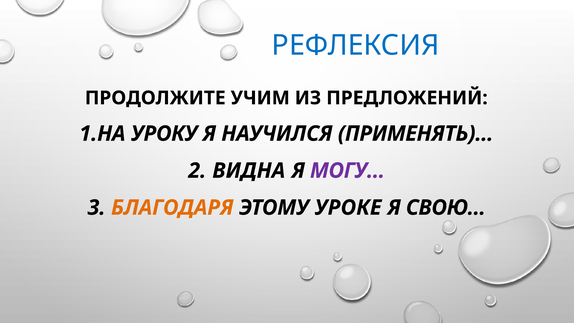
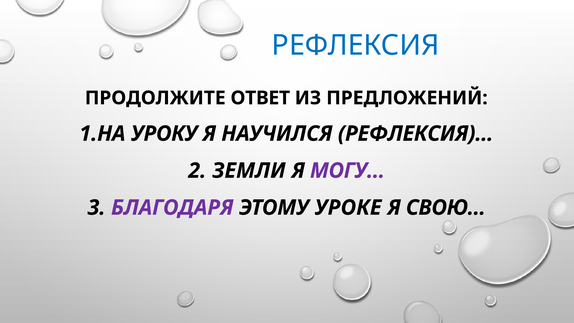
УЧИМ: УЧИМ -> ОТВЕТ
ПРИМЕНЯТЬ)…: ПРИМЕНЯТЬ)… -> РЕФЛЕКСИЯ)…
ВИДНА: ВИДНА -> ЗЕМЛИ
БЛАГОДАРЯ colour: orange -> purple
